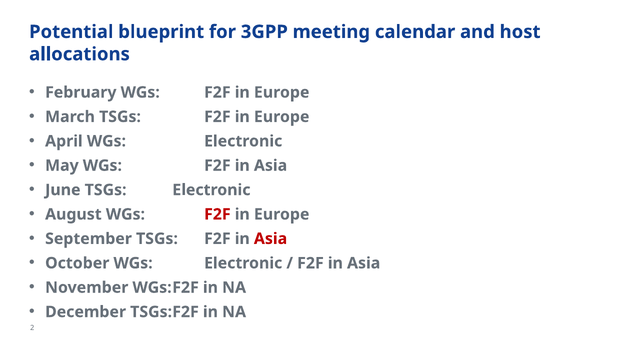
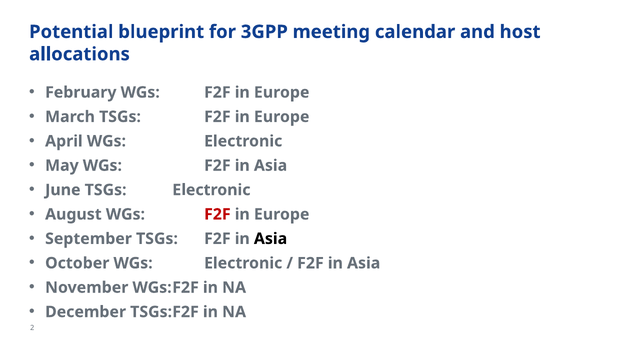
Asia at (271, 239) colour: red -> black
